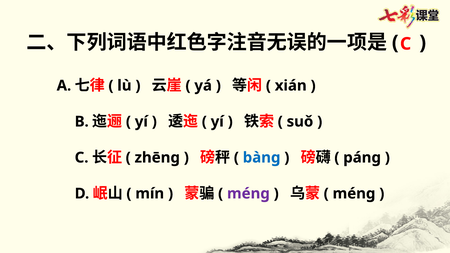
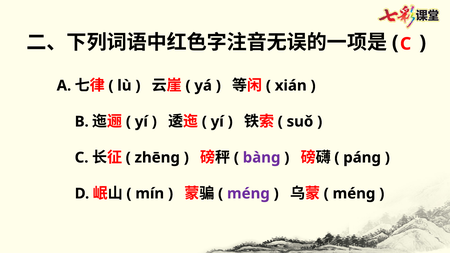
bànɡ colour: blue -> purple
